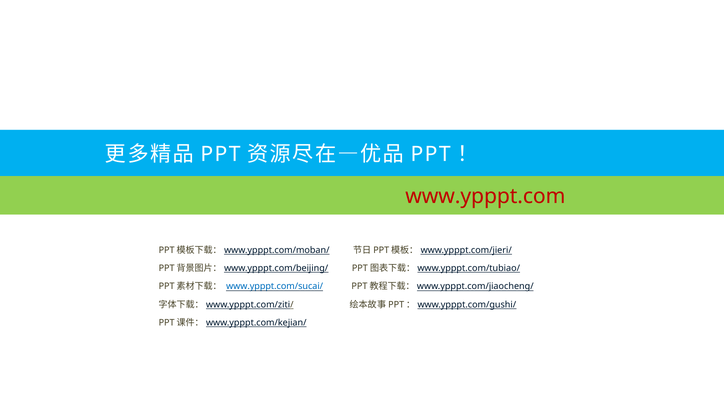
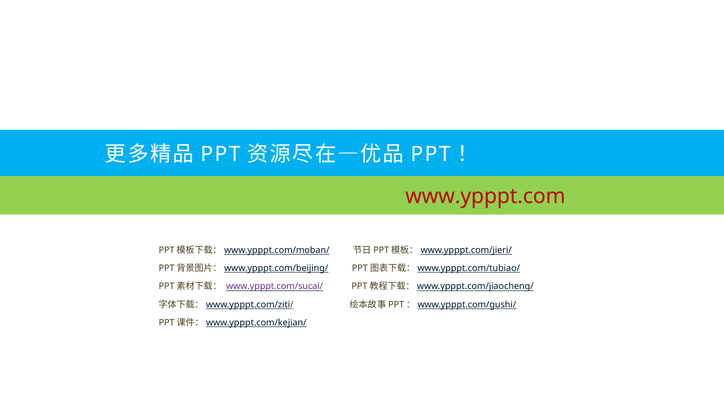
www.ypppt.com/sucai/ colour: blue -> purple
